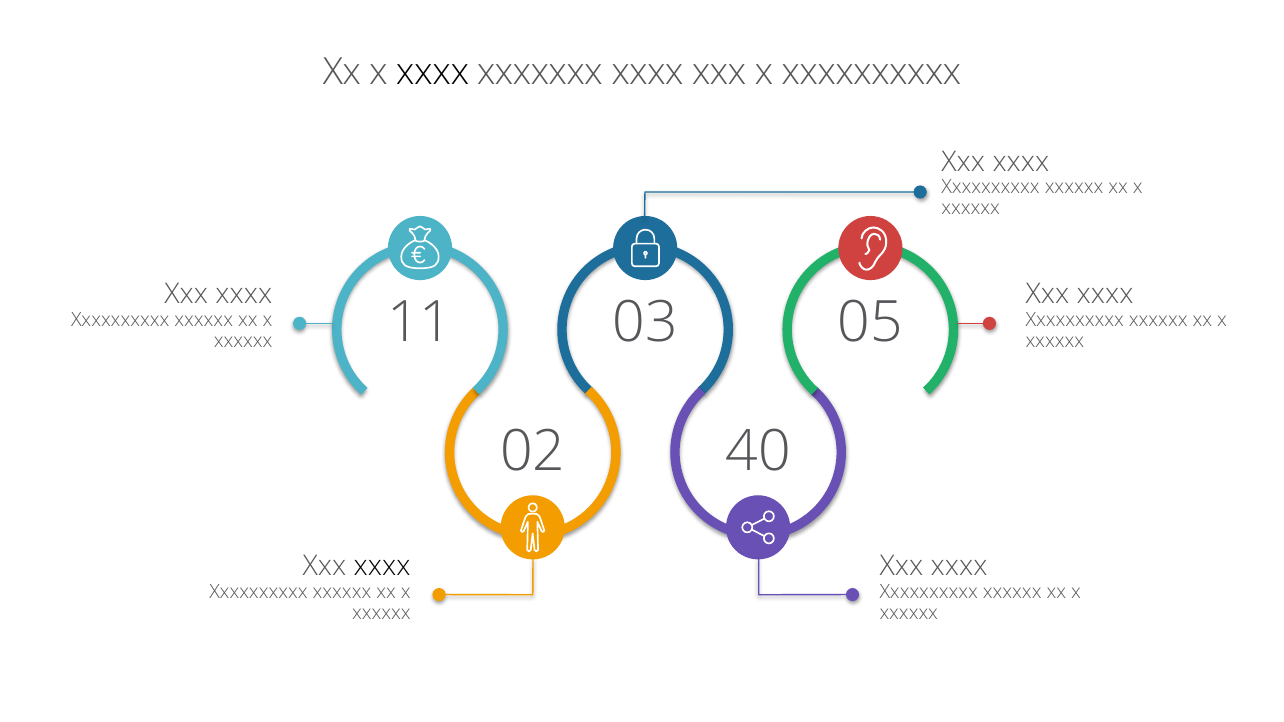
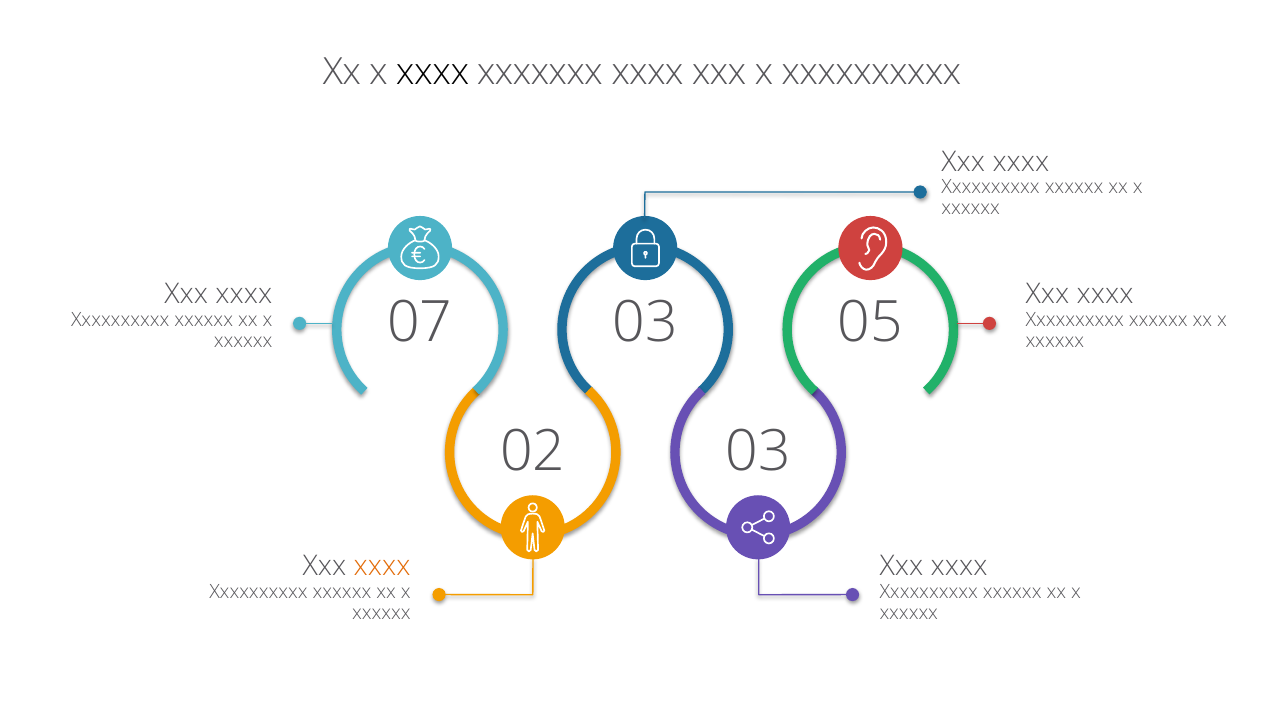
11: 11 -> 07
02 40: 40 -> 03
xxxx at (382, 566) colour: black -> orange
